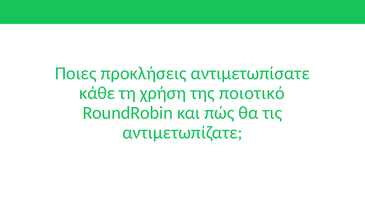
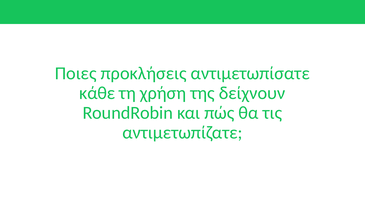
ποιοτικό: ποιοτικό -> δείχνουν
